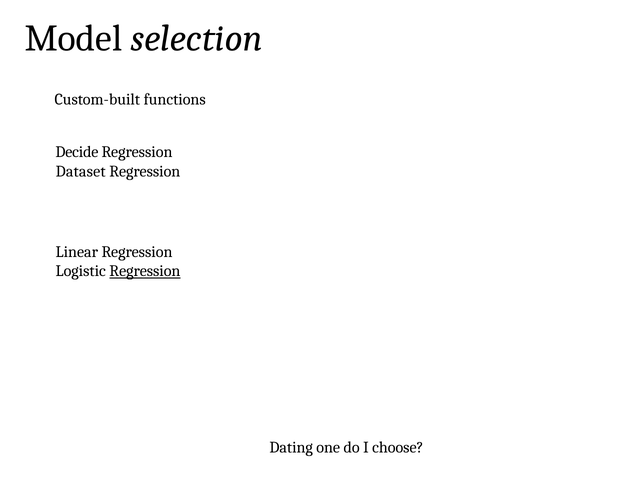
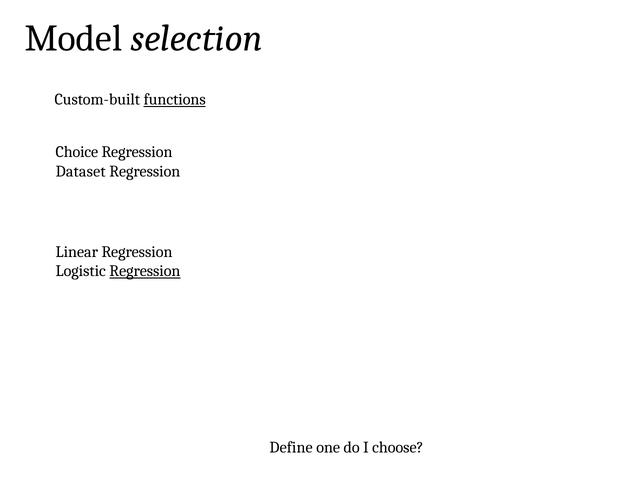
functions underline: none -> present
Decide: Decide -> Choice
Dating: Dating -> Define
